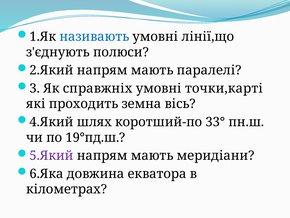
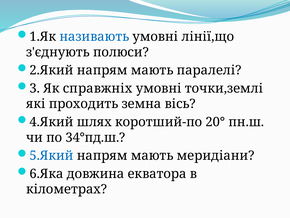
точки,карті: точки,карті -> точки,землі
33°: 33° -> 20°
19°пд.ш: 19°пд.ш -> 34°пд.ш
5.Який colour: purple -> blue
